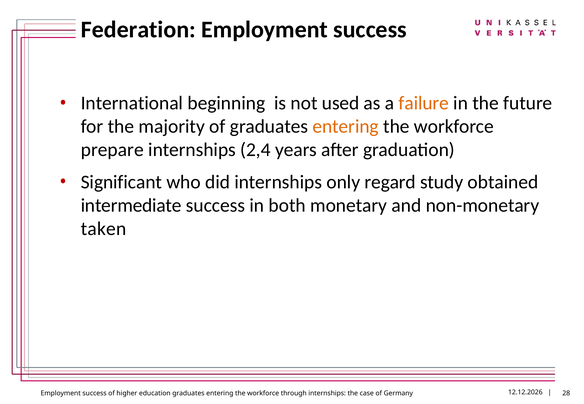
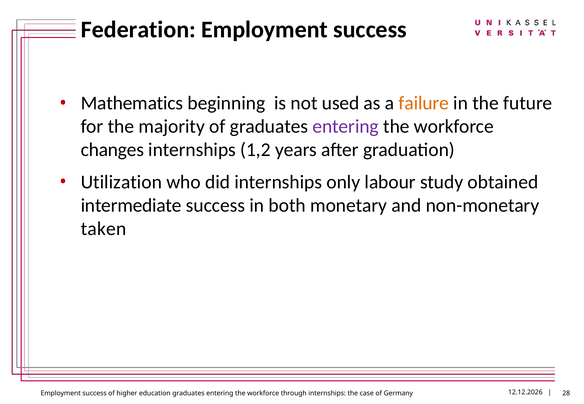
International: International -> Mathematics
entering at (346, 127) colour: orange -> purple
prepare: prepare -> changes
2,4: 2,4 -> 1,2
Significant: Significant -> Utilization
regard: regard -> labour
